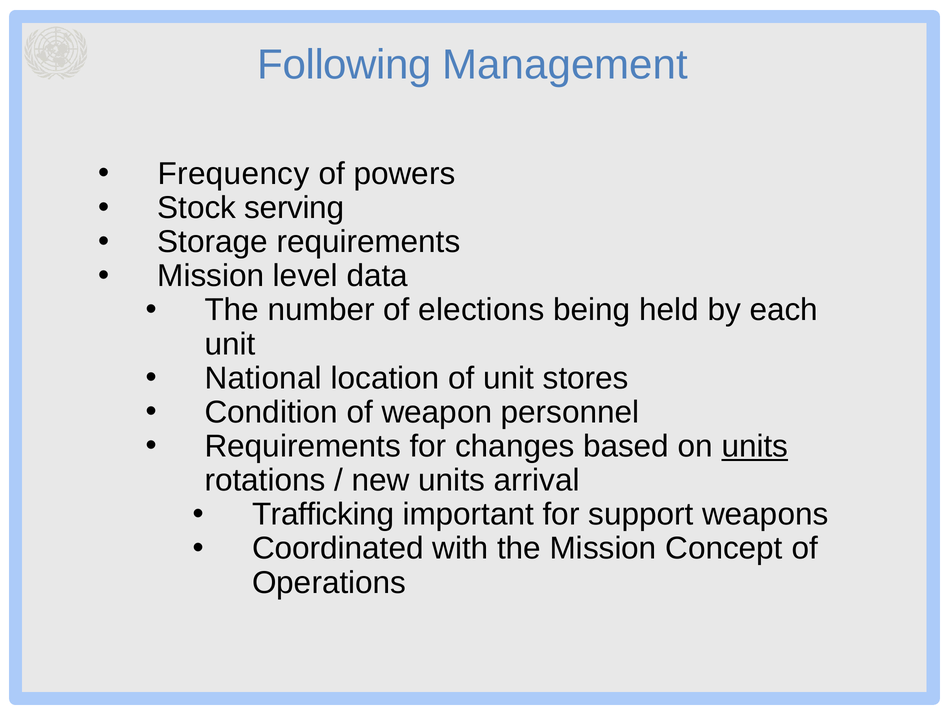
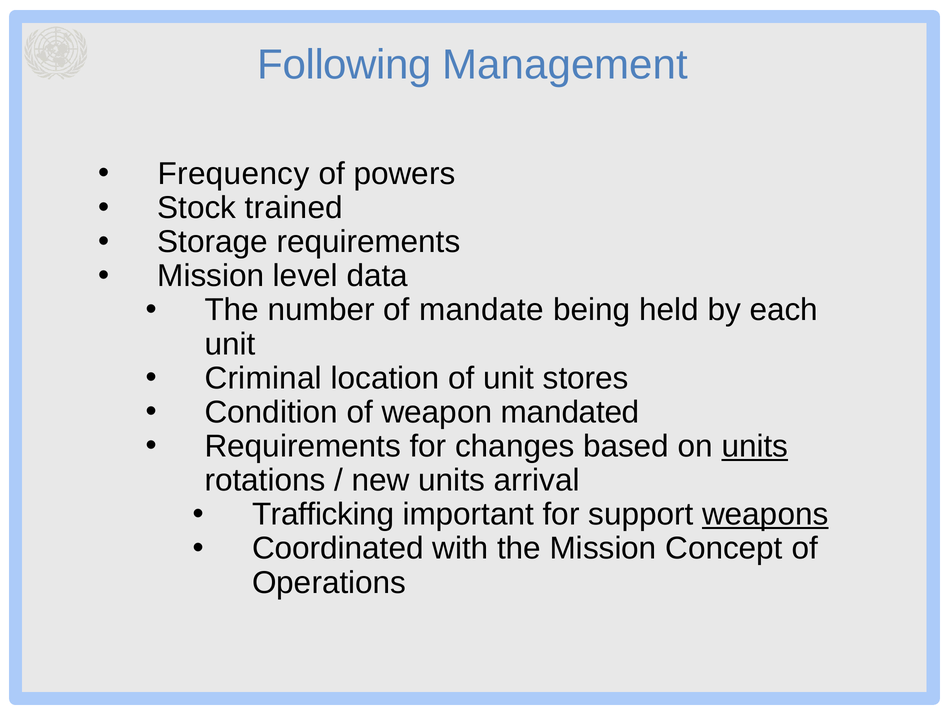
serving: serving -> trained
elections: elections -> mandate
National: National -> Criminal
personnel: personnel -> mandated
weapons underline: none -> present
